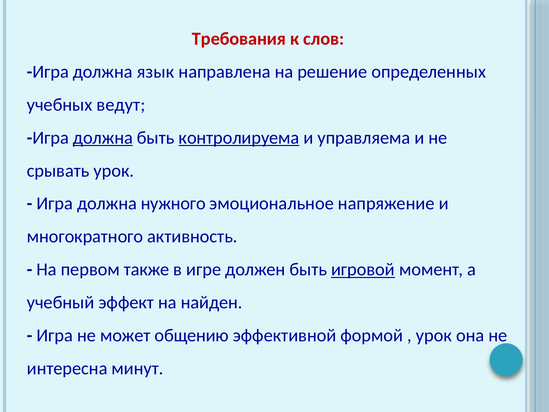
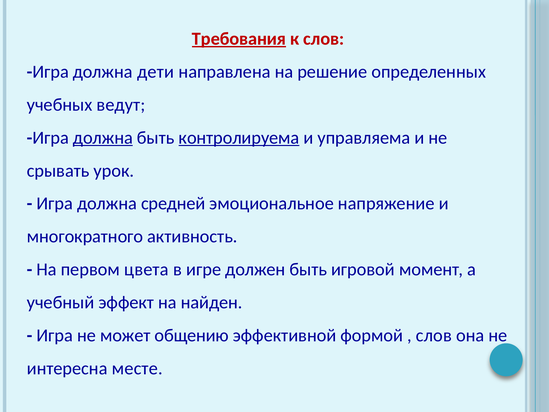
Требования underline: none -> present
язык: язык -> дети
нужного: нужного -> средней
также: также -> цвета
игровой underline: present -> none
урок at (434, 335): урок -> слов
минут: минут -> месте
